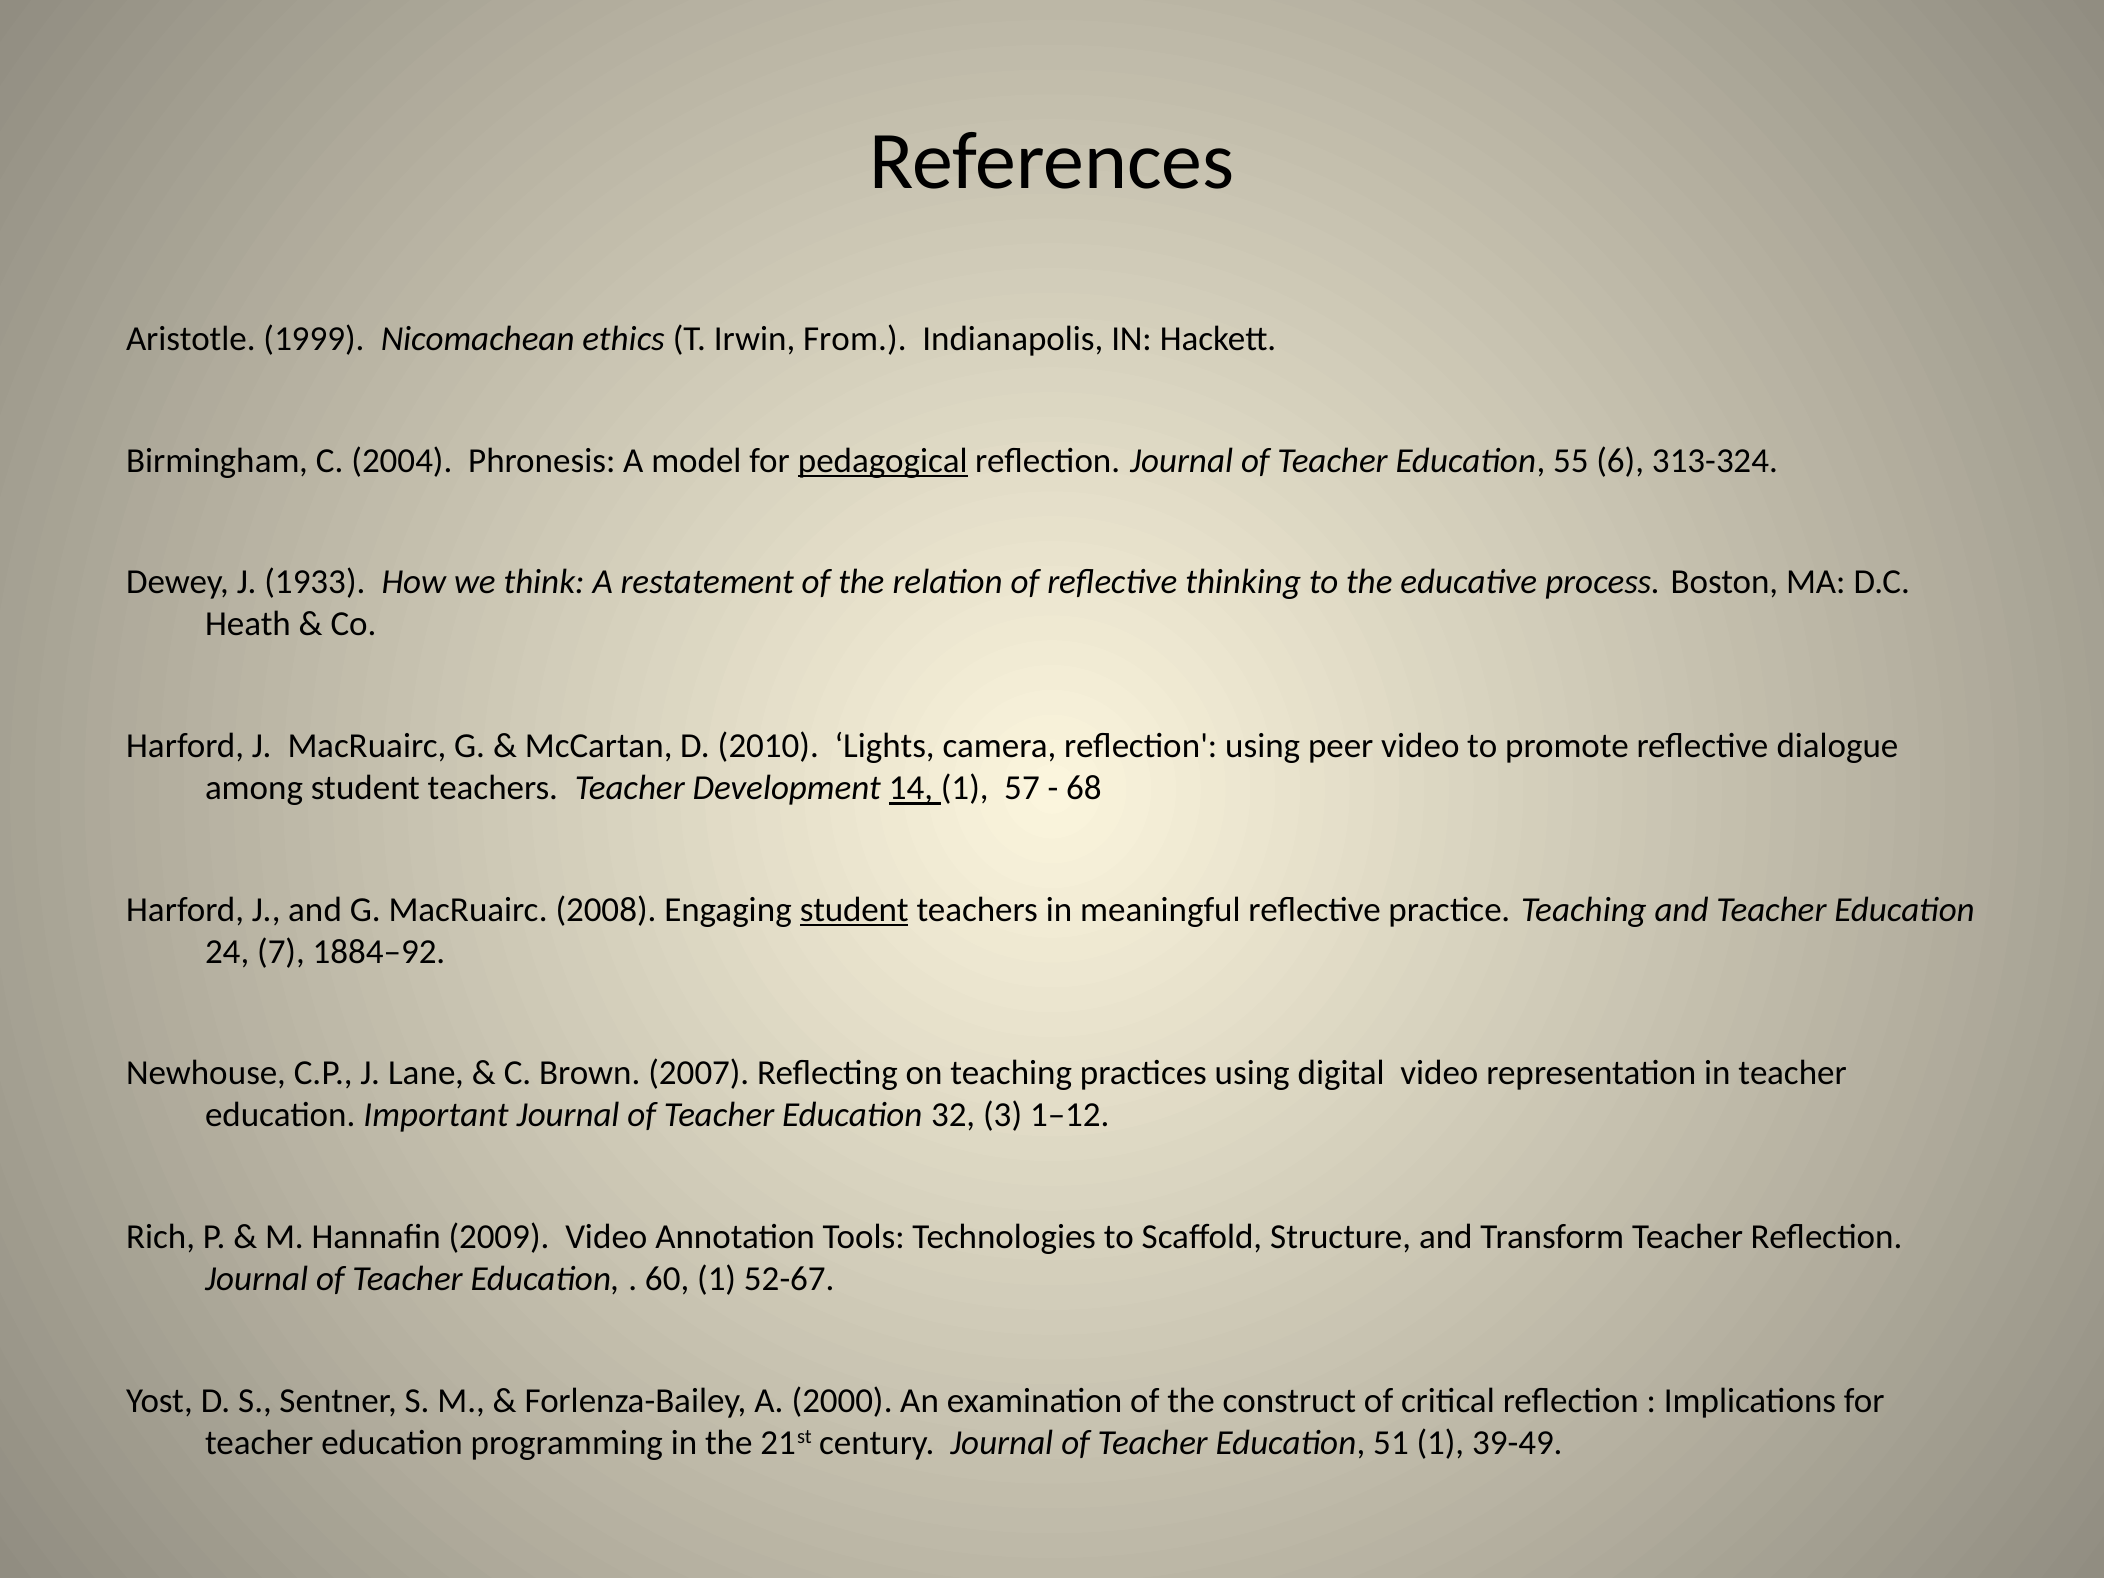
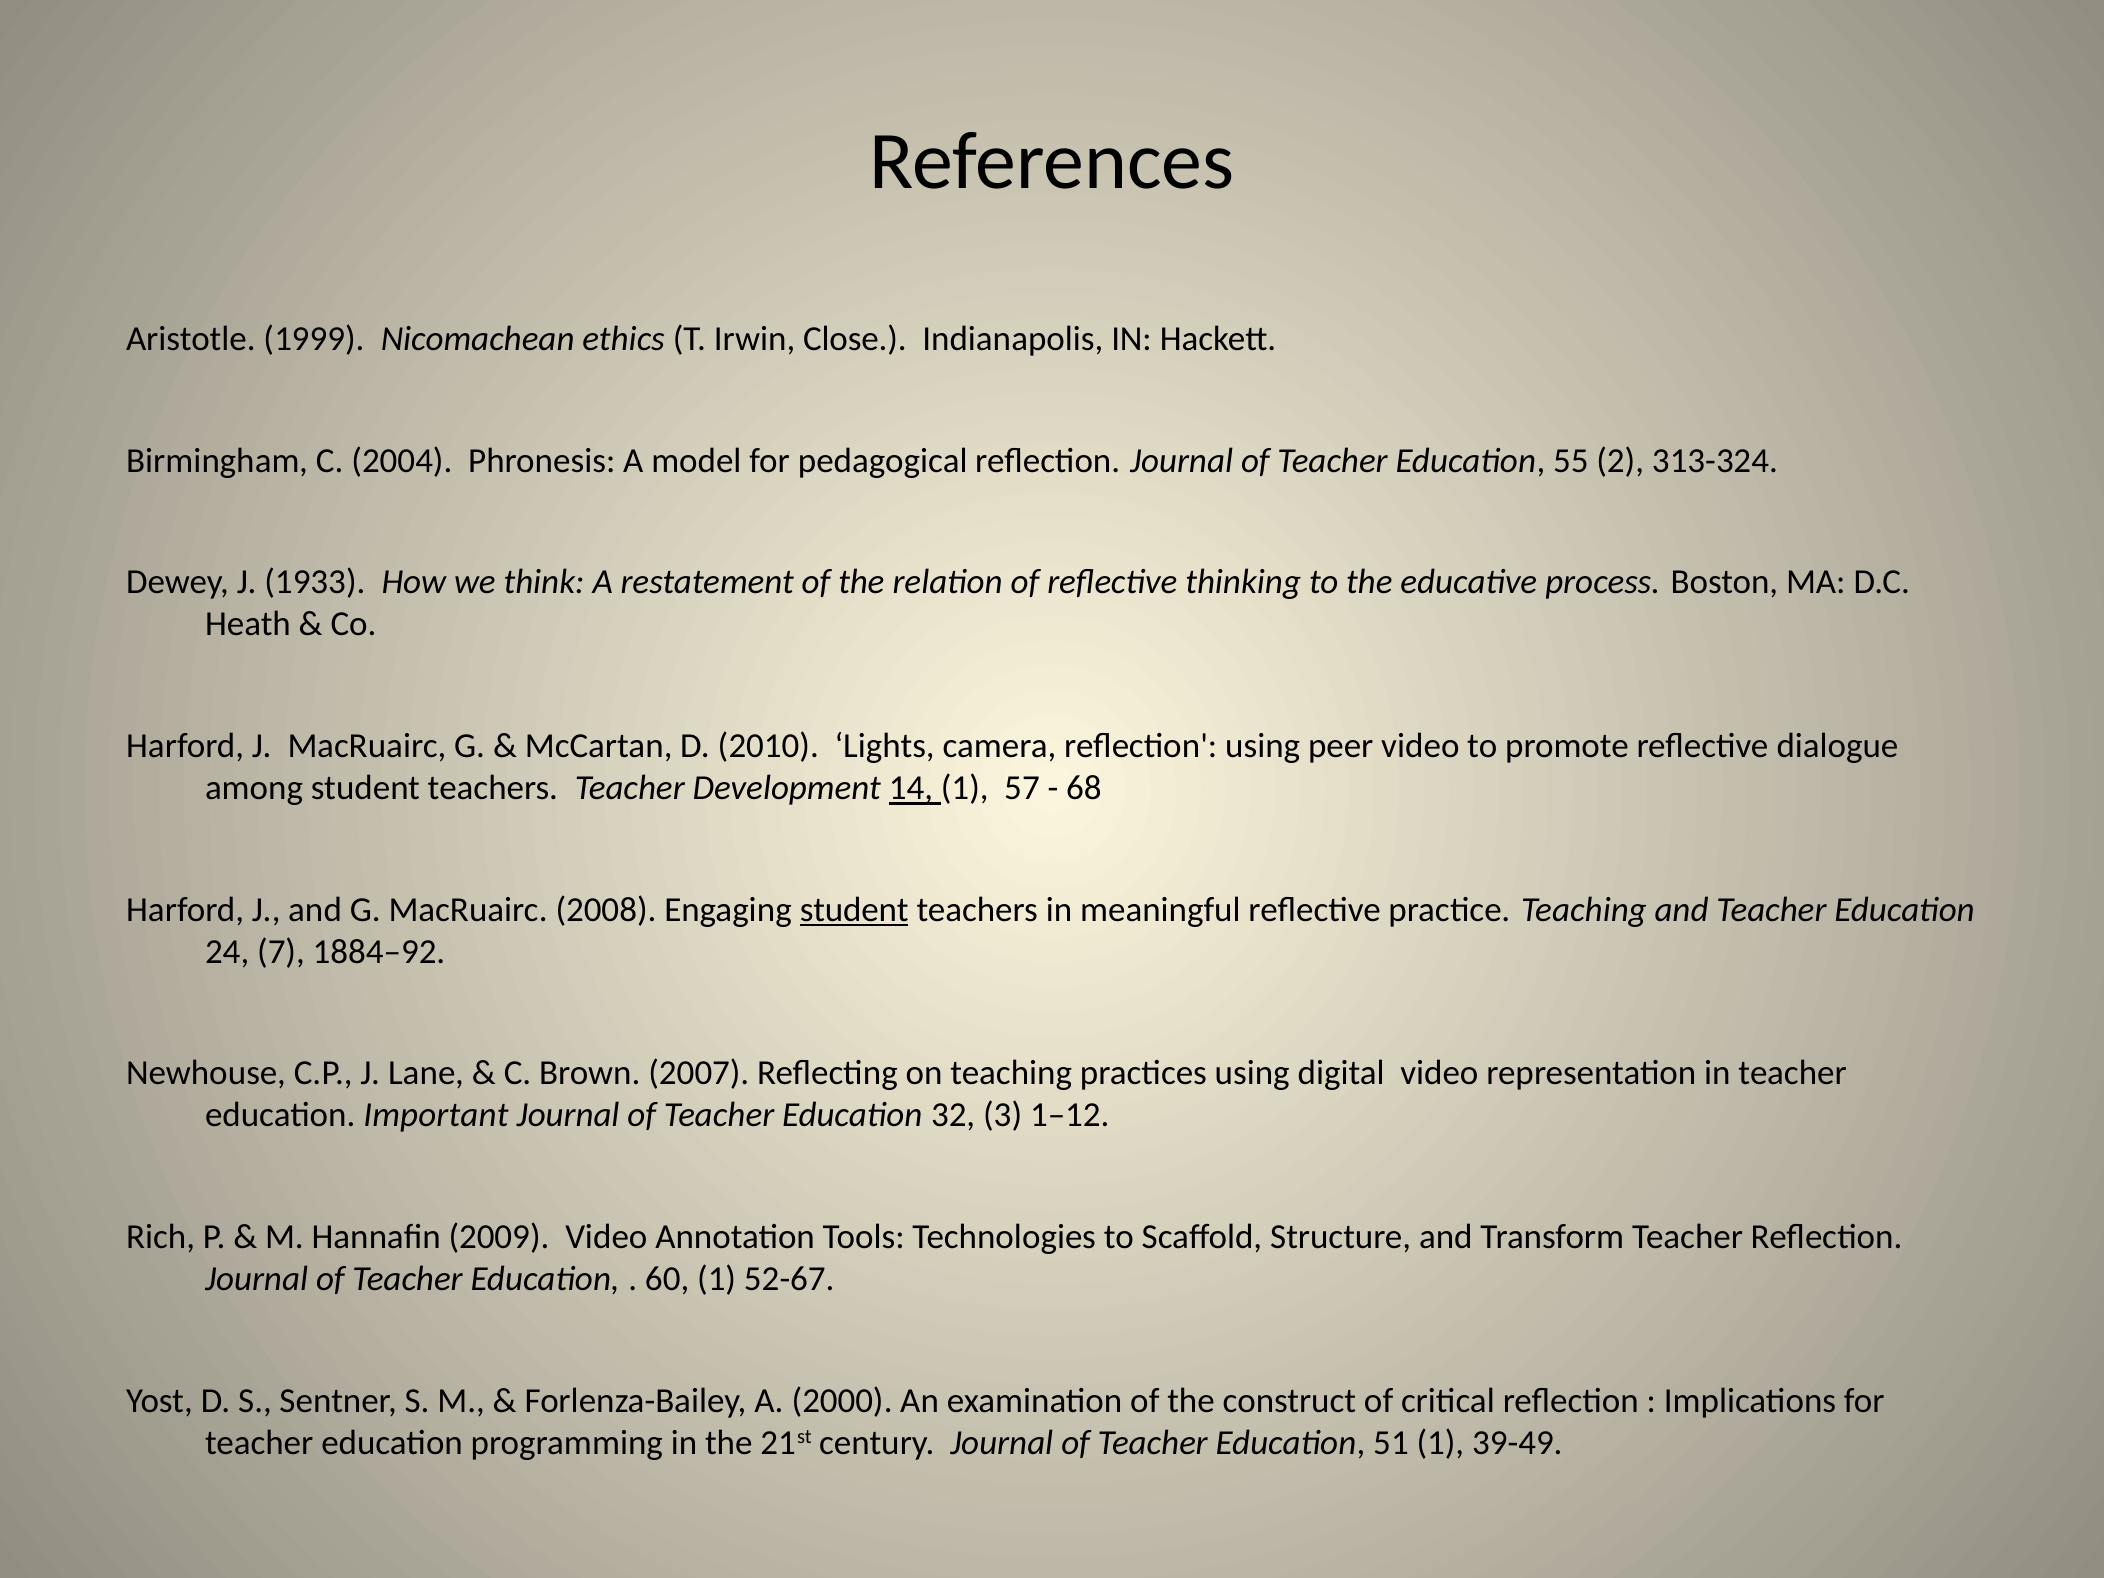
From: From -> Close
pedagogical underline: present -> none
6: 6 -> 2
